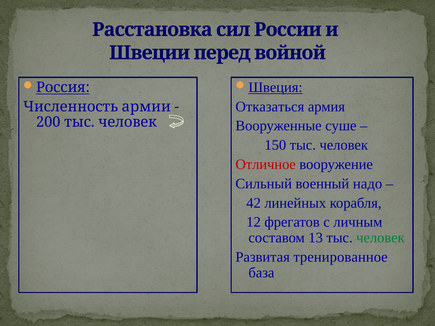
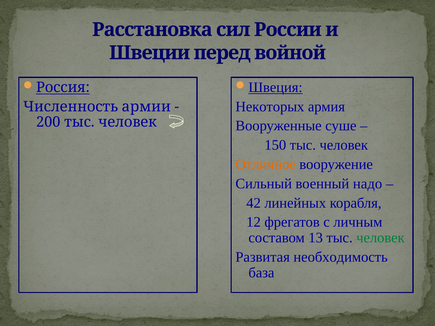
Отказаться: Отказаться -> Некоторых
Отличное colour: red -> orange
тренированное: тренированное -> необходимость
